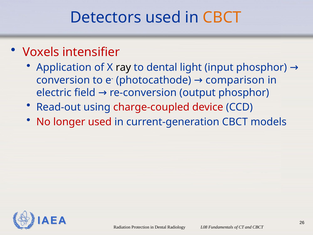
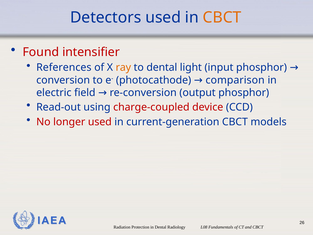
Voxels: Voxels -> Found
Application: Application -> References
ray colour: black -> orange
